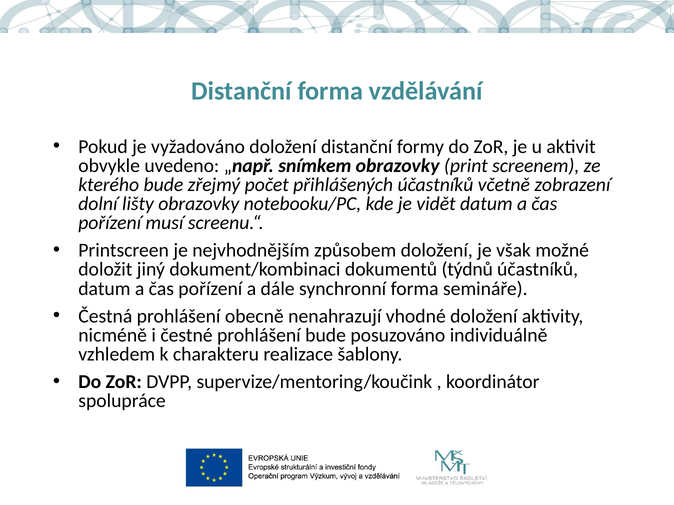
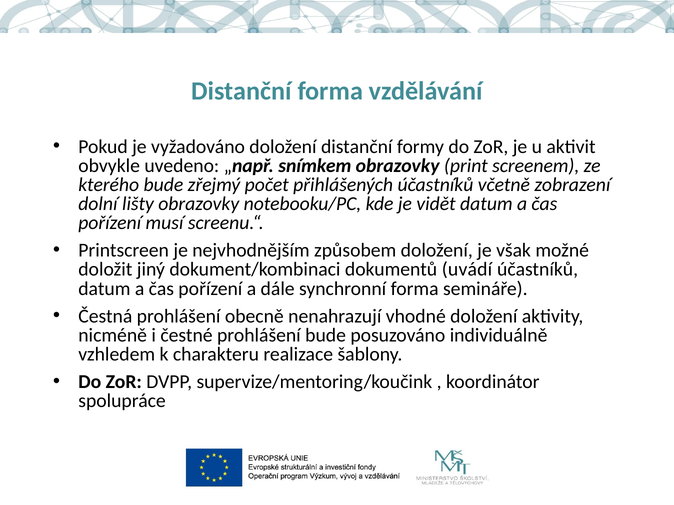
týdnů: týdnů -> uvádí
